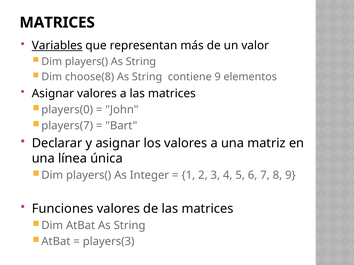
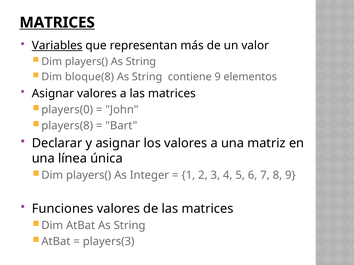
MATRICES at (57, 23) underline: none -> present
choose(8: choose(8 -> bloque(8
players(7: players(7 -> players(8
